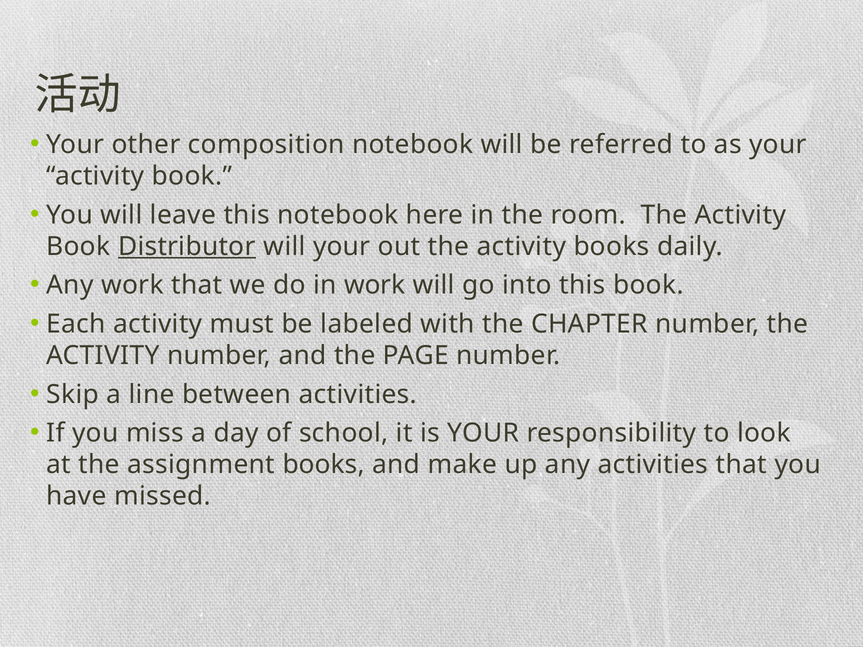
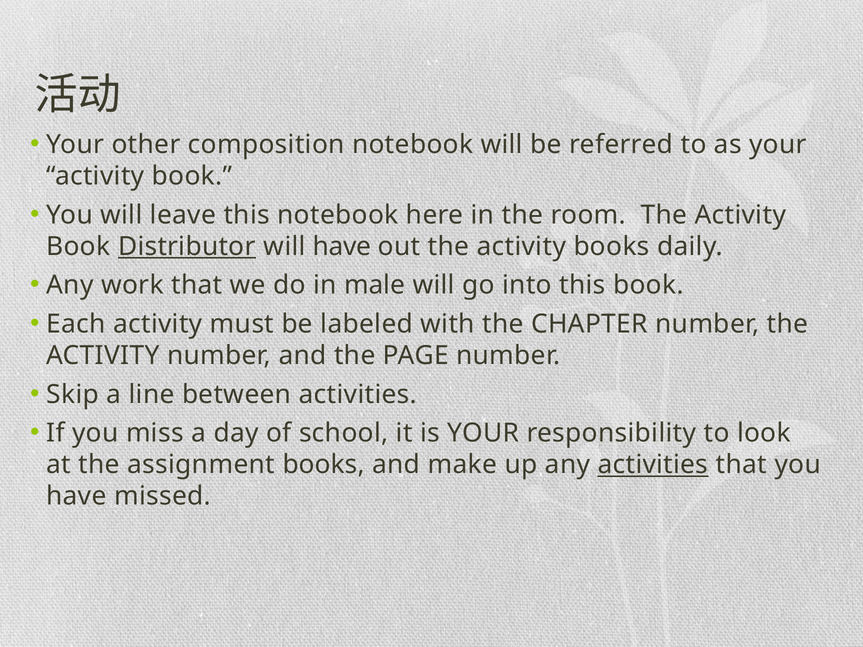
will your: your -> have
in work: work -> male
activities at (653, 465) underline: none -> present
